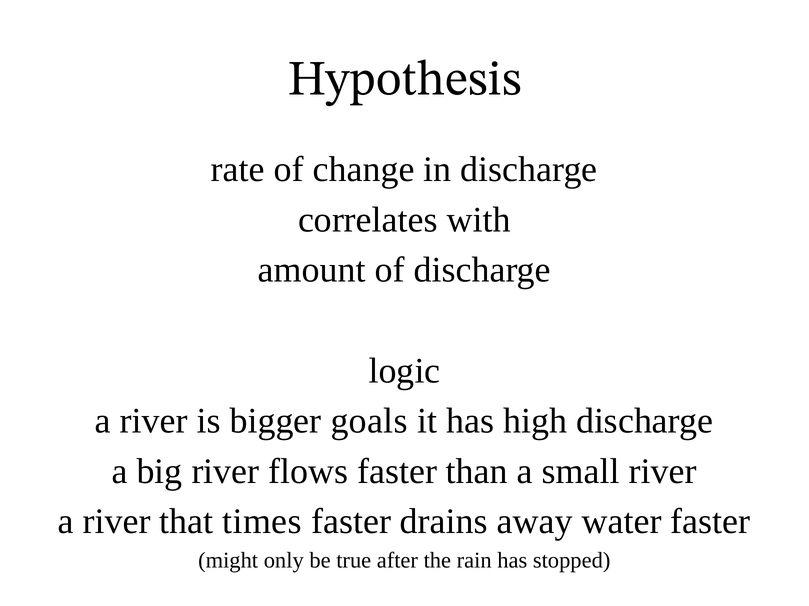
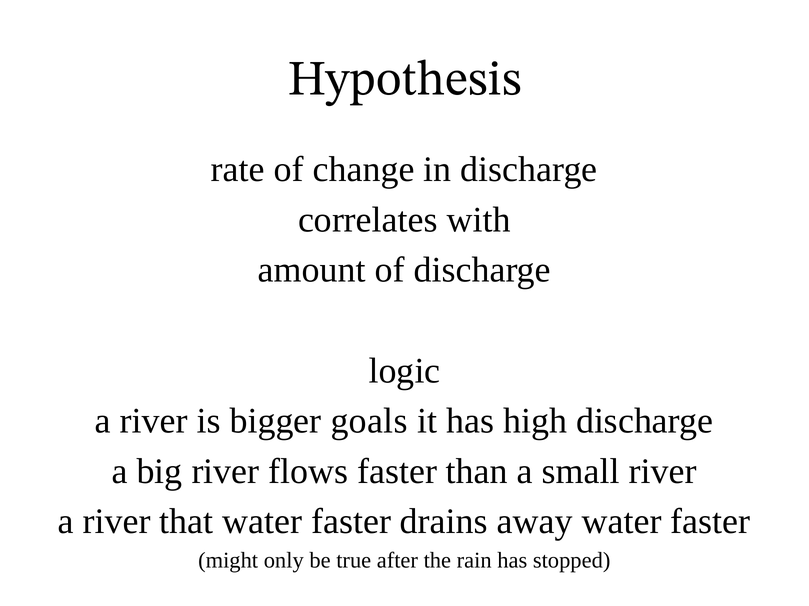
that times: times -> water
